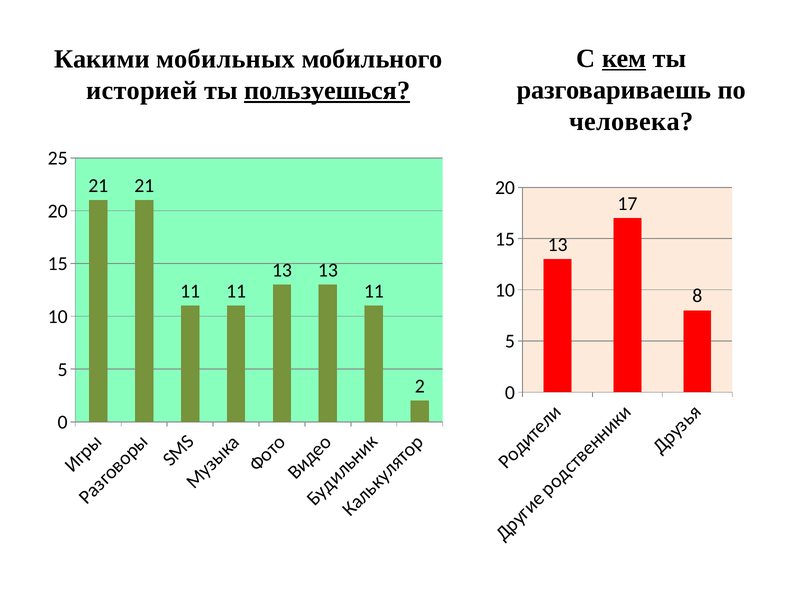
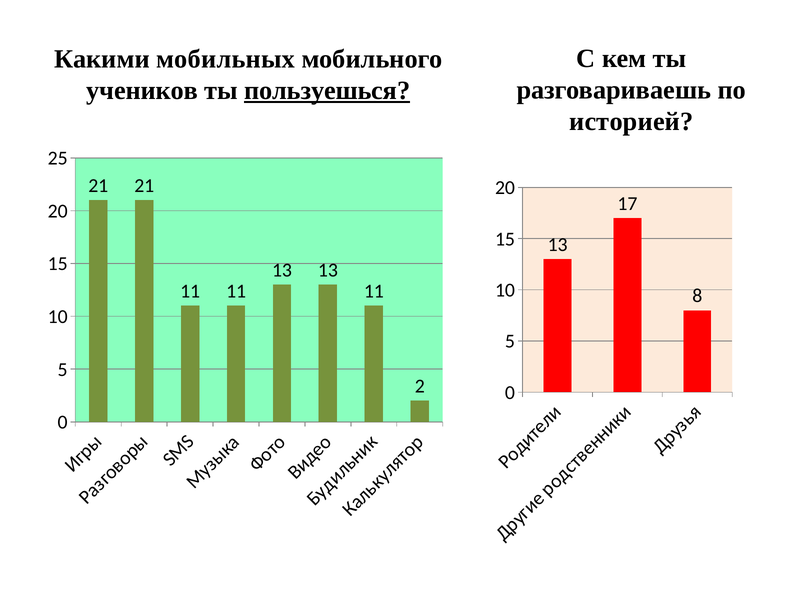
кем underline: present -> none
историей: историей -> учеников
человека: человека -> историей
